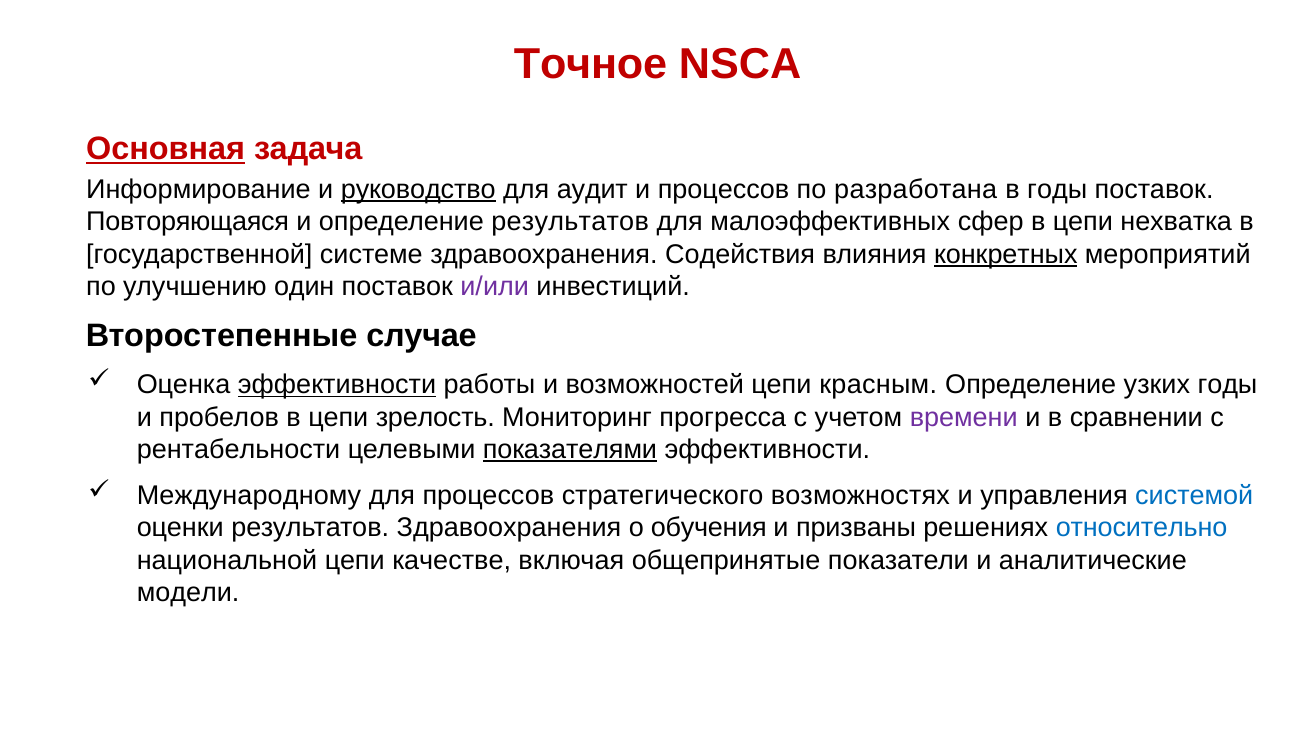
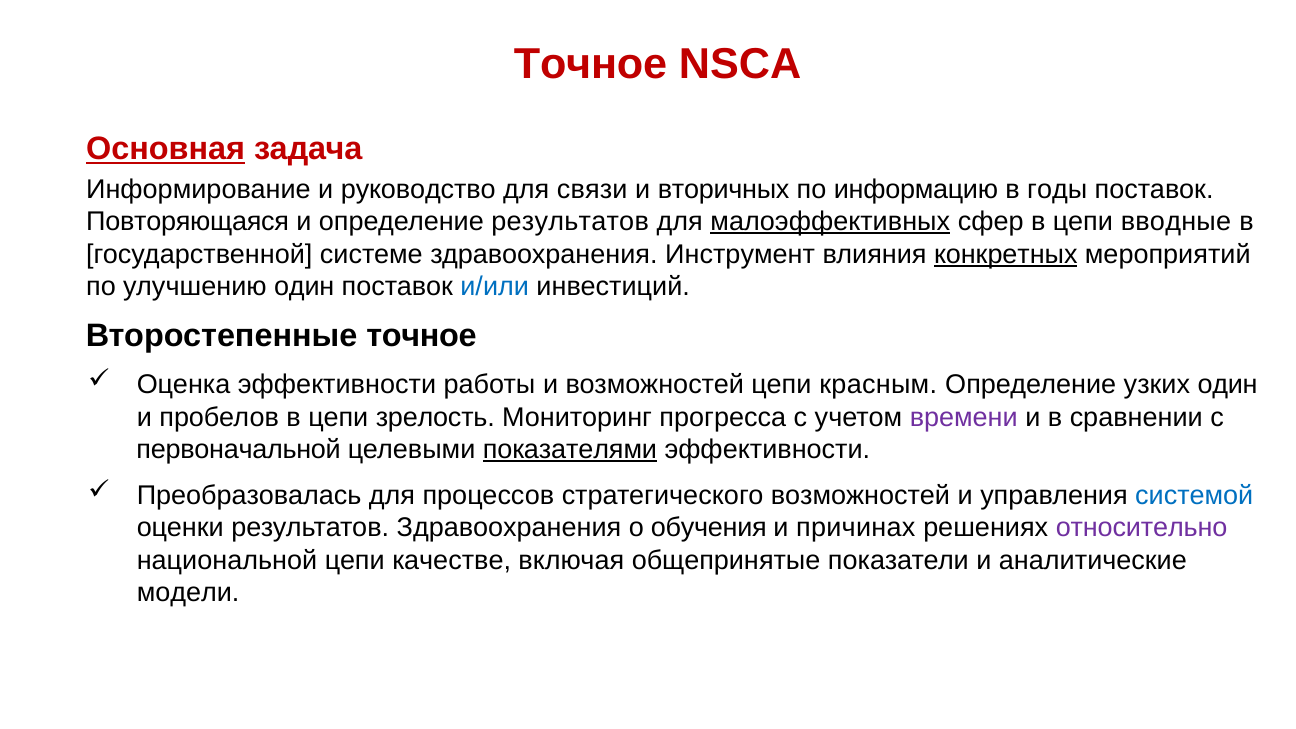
руководство underline: present -> none
аудит: аудит -> связи
и процессов: процессов -> вторичных
разработана: разработана -> информацию
малоэффективных underline: none -> present
нехватка: нехватка -> вводные
Содействия: Содействия -> Инструмент
и/или colour: purple -> blue
Второстепенные случае: случае -> точное
эффективности at (337, 385) underline: present -> none
узких годы: годы -> один
рентабельности: рентабельности -> первоначальной
Международному: Международному -> Преобразовалась
стратегического возможностях: возможностях -> возможностей
призваны: призваны -> причинах
относительно colour: blue -> purple
